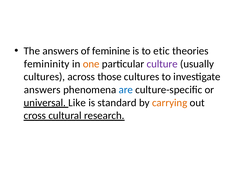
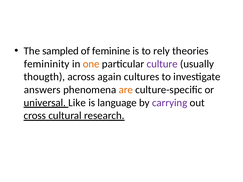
The answers: answers -> sampled
etic: etic -> rely
cultures at (44, 77): cultures -> thougth
those: those -> again
are colour: blue -> orange
standard: standard -> language
carrying colour: orange -> purple
